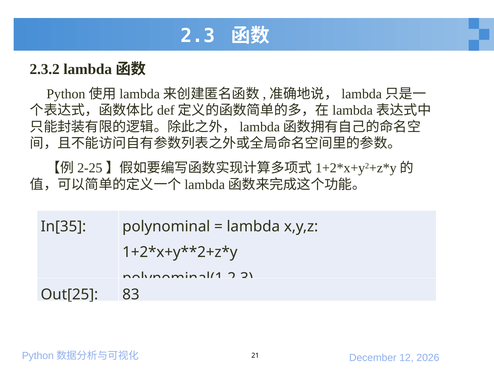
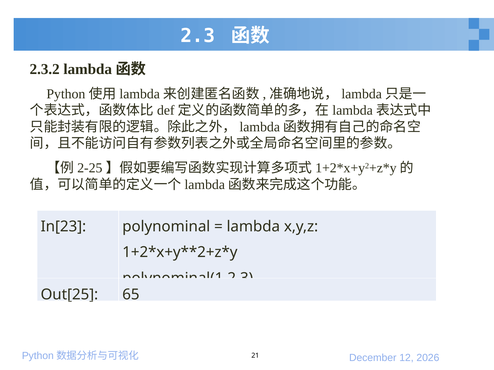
In[35: In[35 -> In[23
83: 83 -> 65
